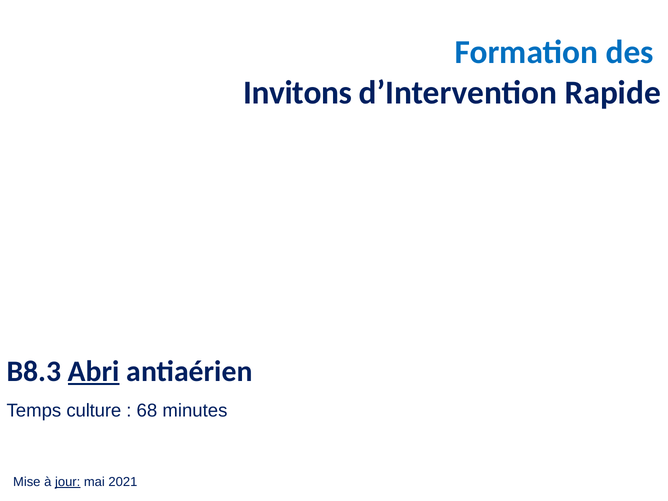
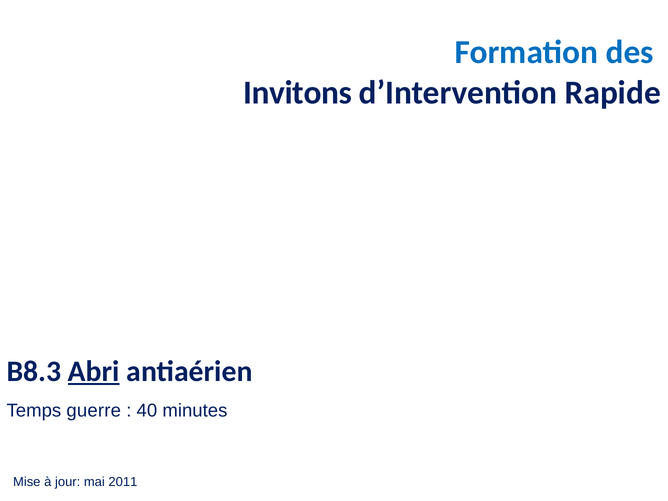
culture: culture -> guerre
68: 68 -> 40
jour underline: present -> none
2021: 2021 -> 2011
